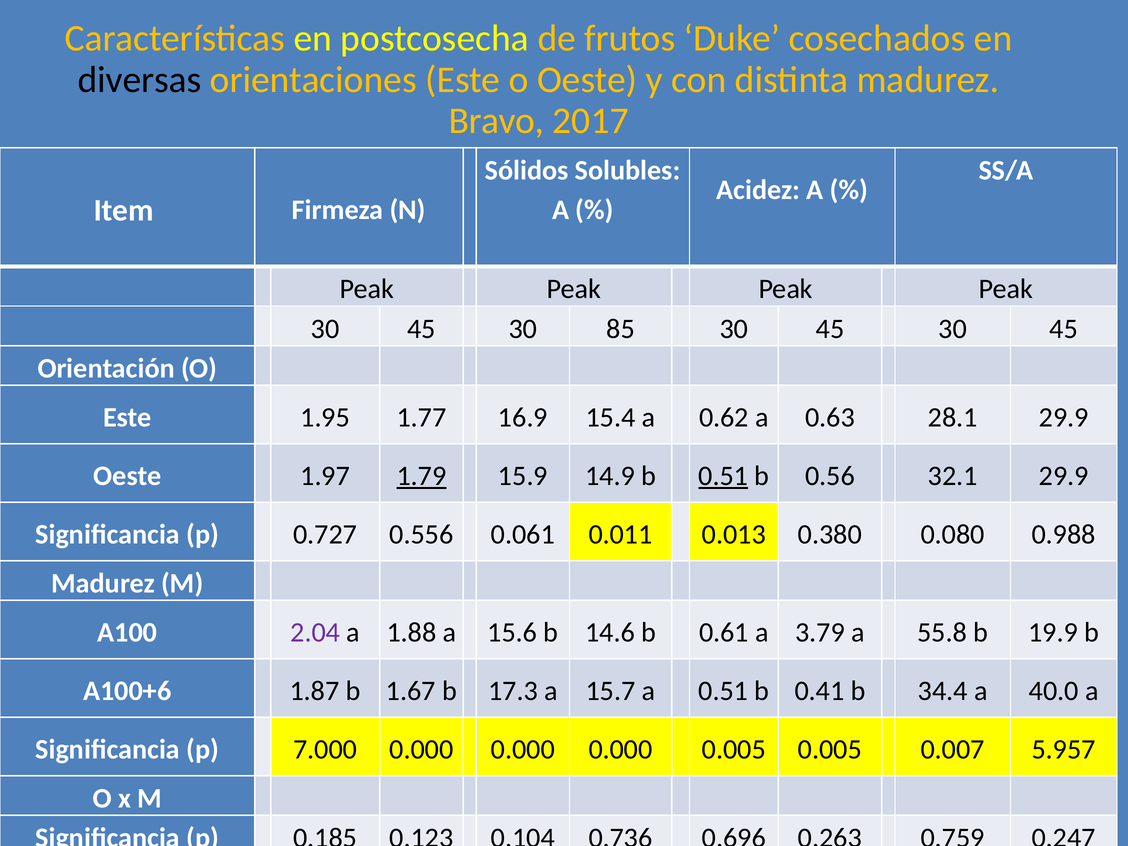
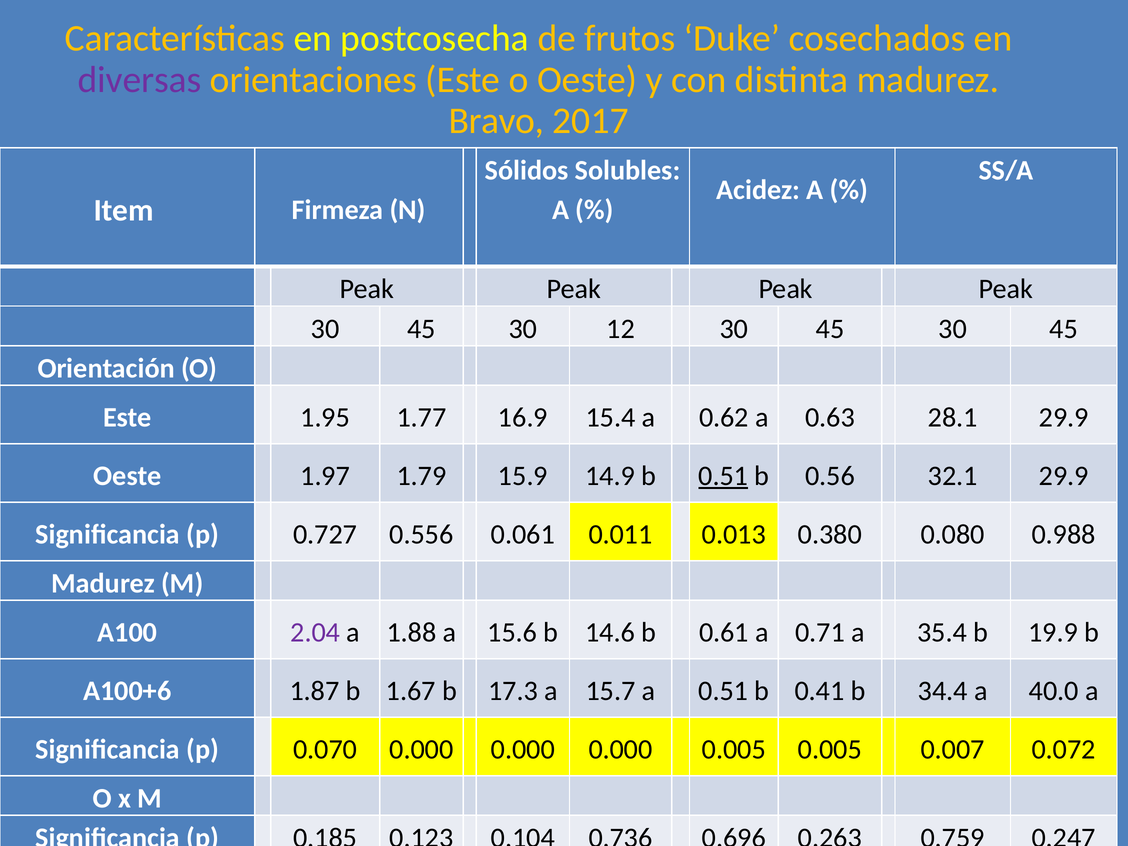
diversas colour: black -> purple
85: 85 -> 12
1.79 underline: present -> none
3.79: 3.79 -> 0.71
55.8: 55.8 -> 35.4
7.000: 7.000 -> 0.070
5.957: 5.957 -> 0.072
